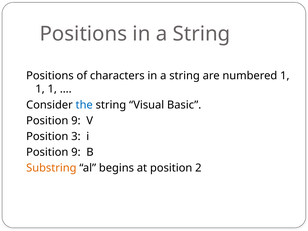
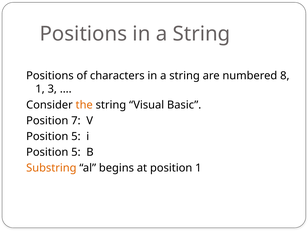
numbered 1: 1 -> 8
1 at (52, 89): 1 -> 3
the colour: blue -> orange
9 at (76, 121): 9 -> 7
3 at (76, 136): 3 -> 5
9 at (76, 152): 9 -> 5
position 2: 2 -> 1
